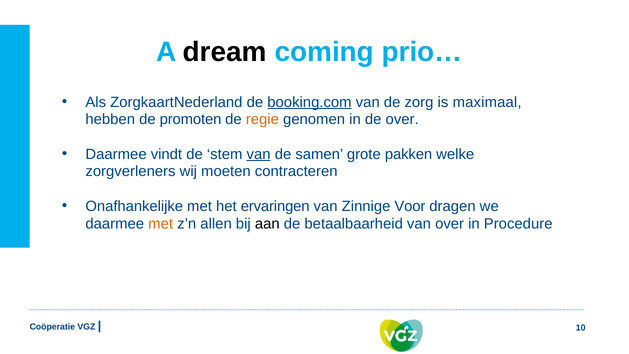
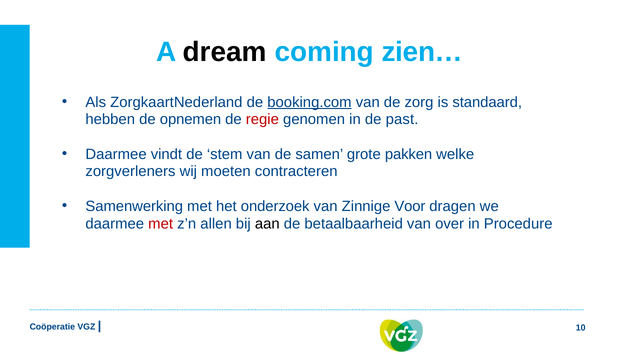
prio…: prio… -> zien…
maximaal: maximaal -> standaard
promoten: promoten -> opnemen
regie colour: orange -> red
de over: over -> past
van at (259, 154) underline: present -> none
Onafhankelijke: Onafhankelijke -> Samenwerking
ervaringen: ervaringen -> onderzoek
met at (161, 223) colour: orange -> red
